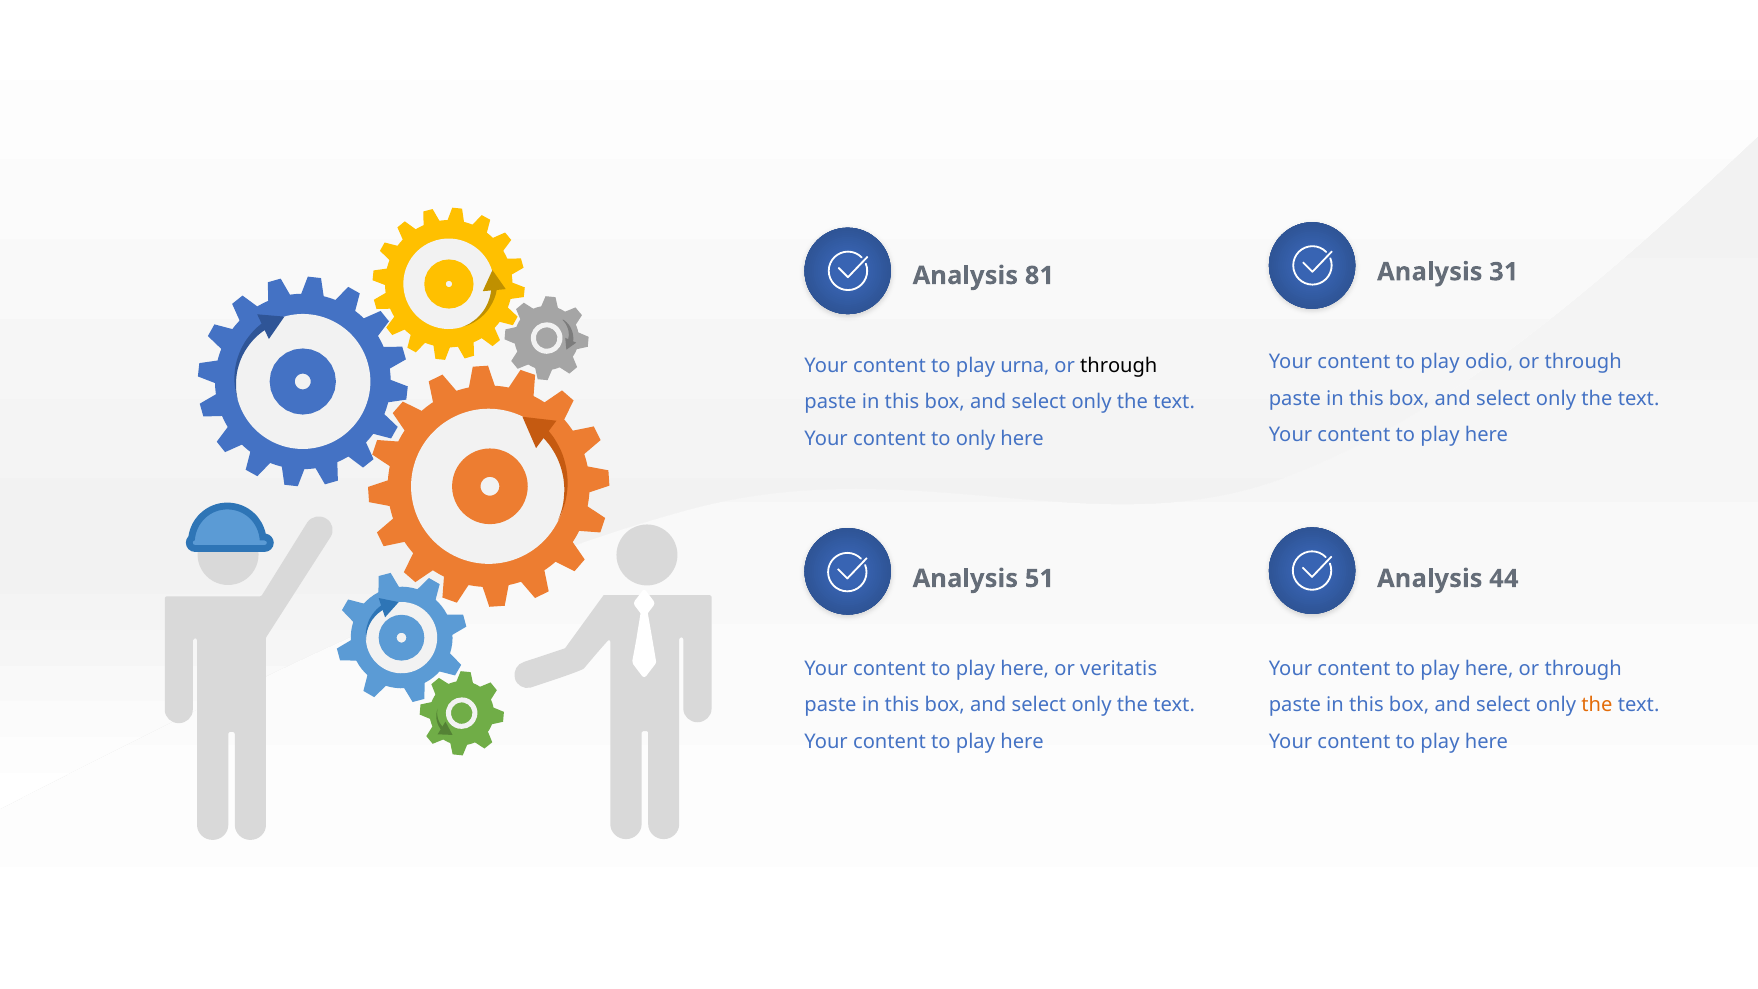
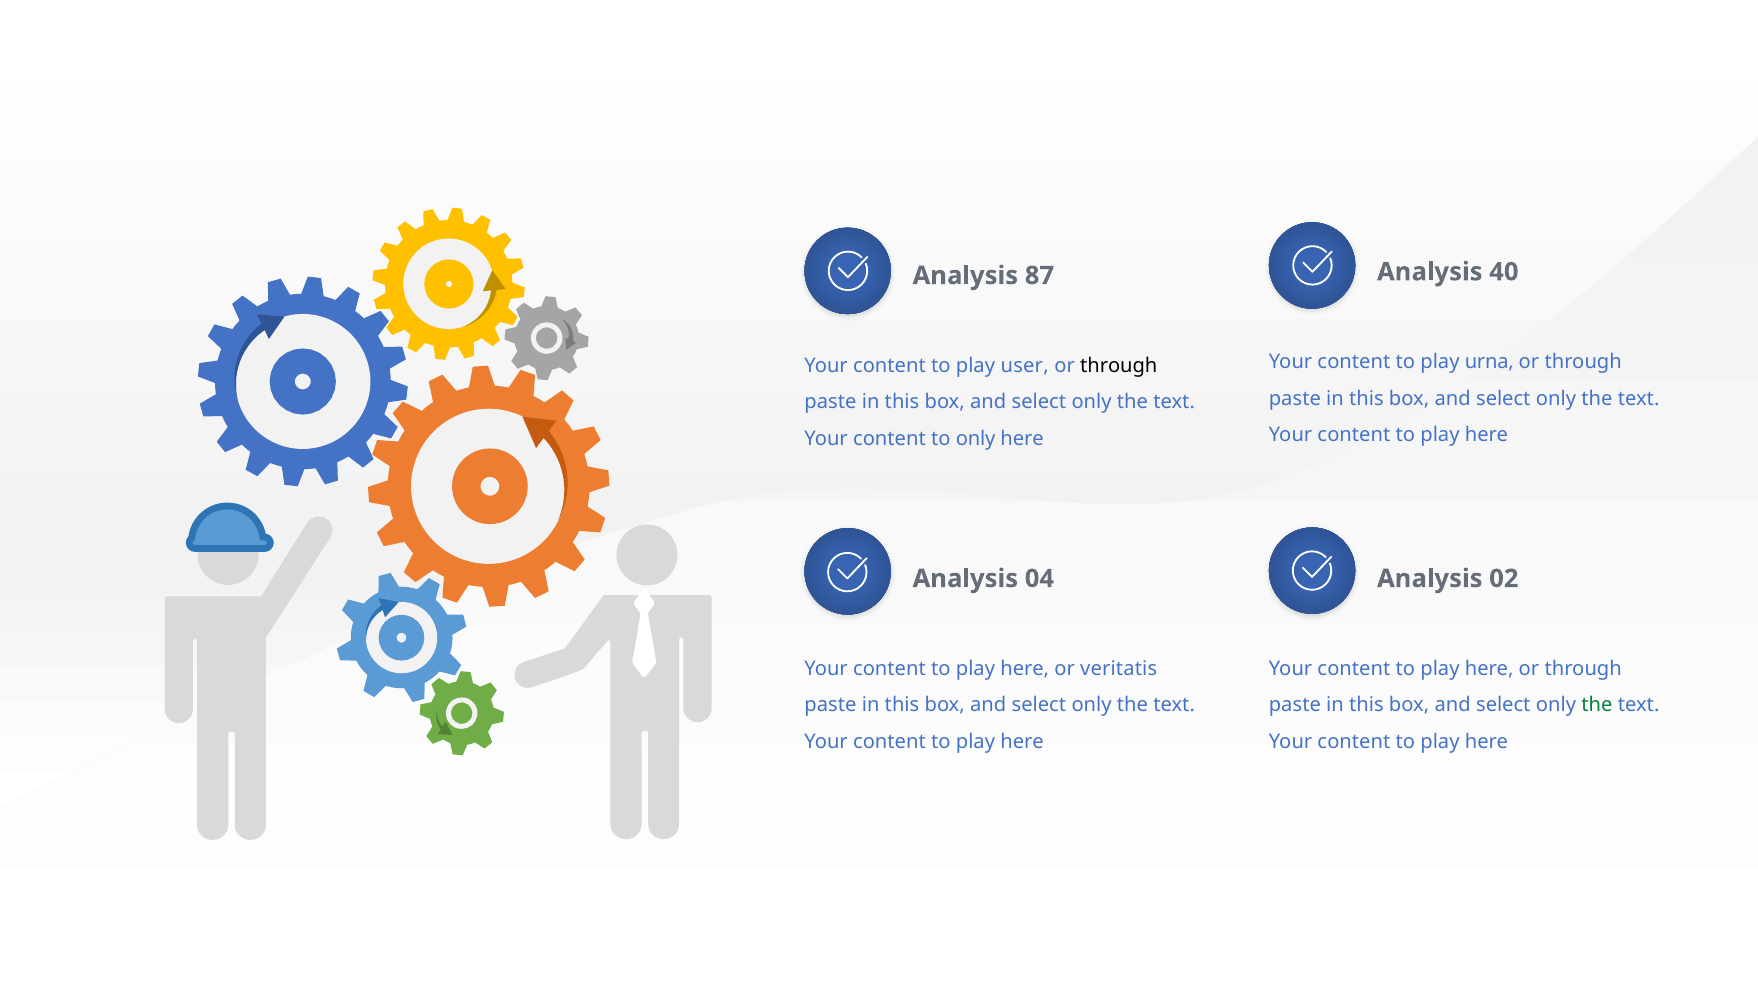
31: 31 -> 40
81: 81 -> 87
odio: odio -> urna
urna: urna -> user
51: 51 -> 04
44: 44 -> 02
the at (1597, 705) colour: orange -> green
